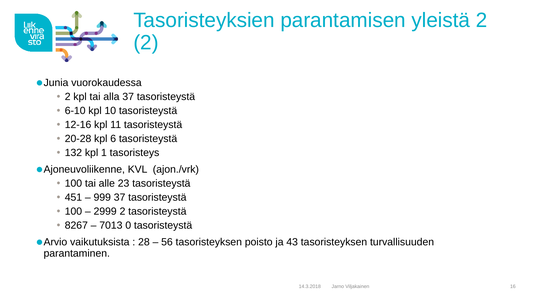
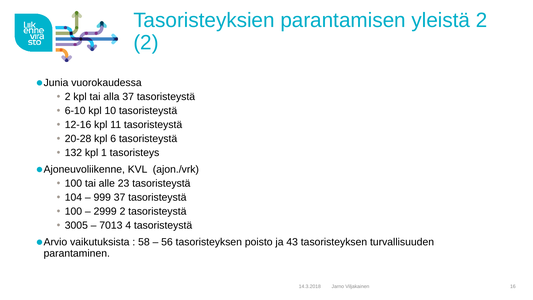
451: 451 -> 104
8267: 8267 -> 3005
0: 0 -> 4
28: 28 -> 58
